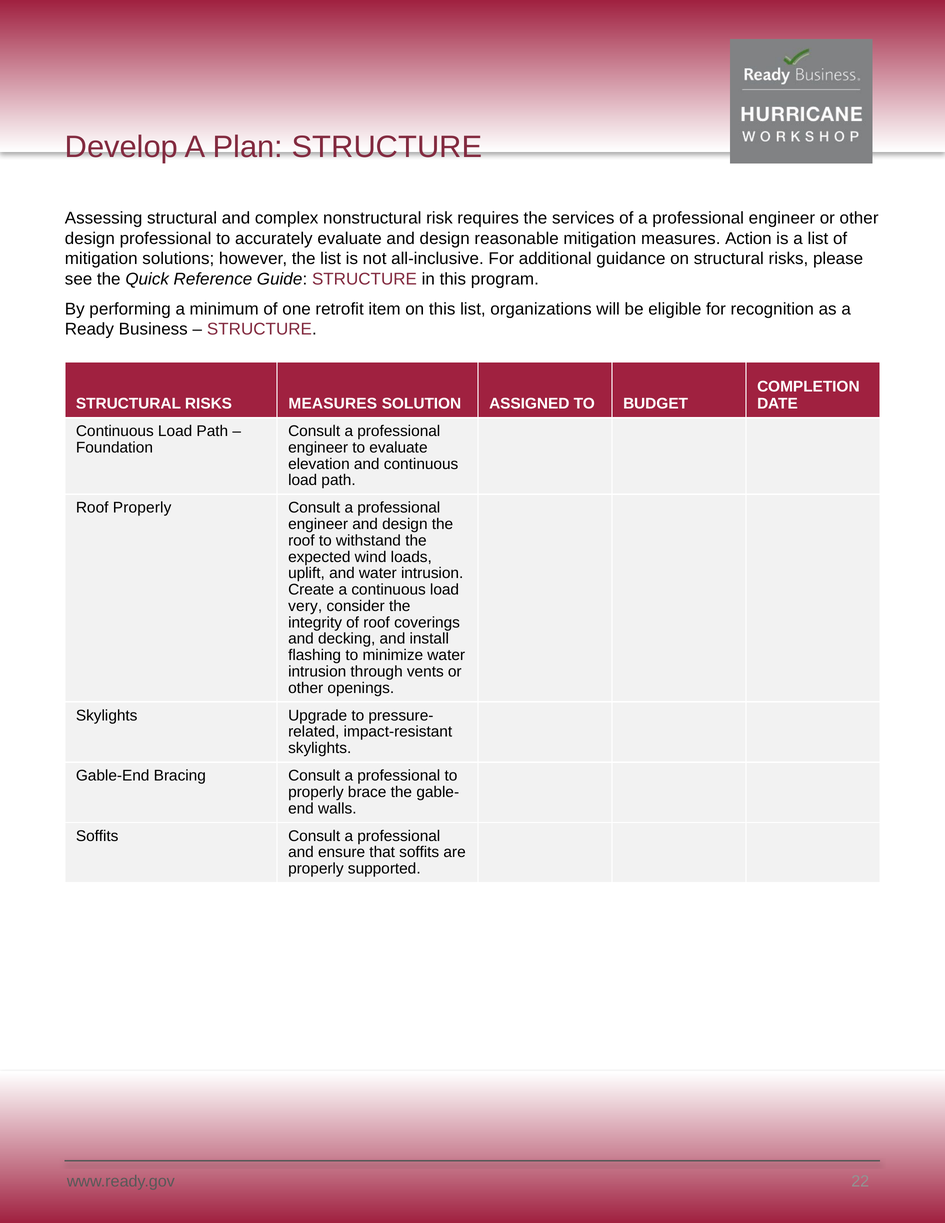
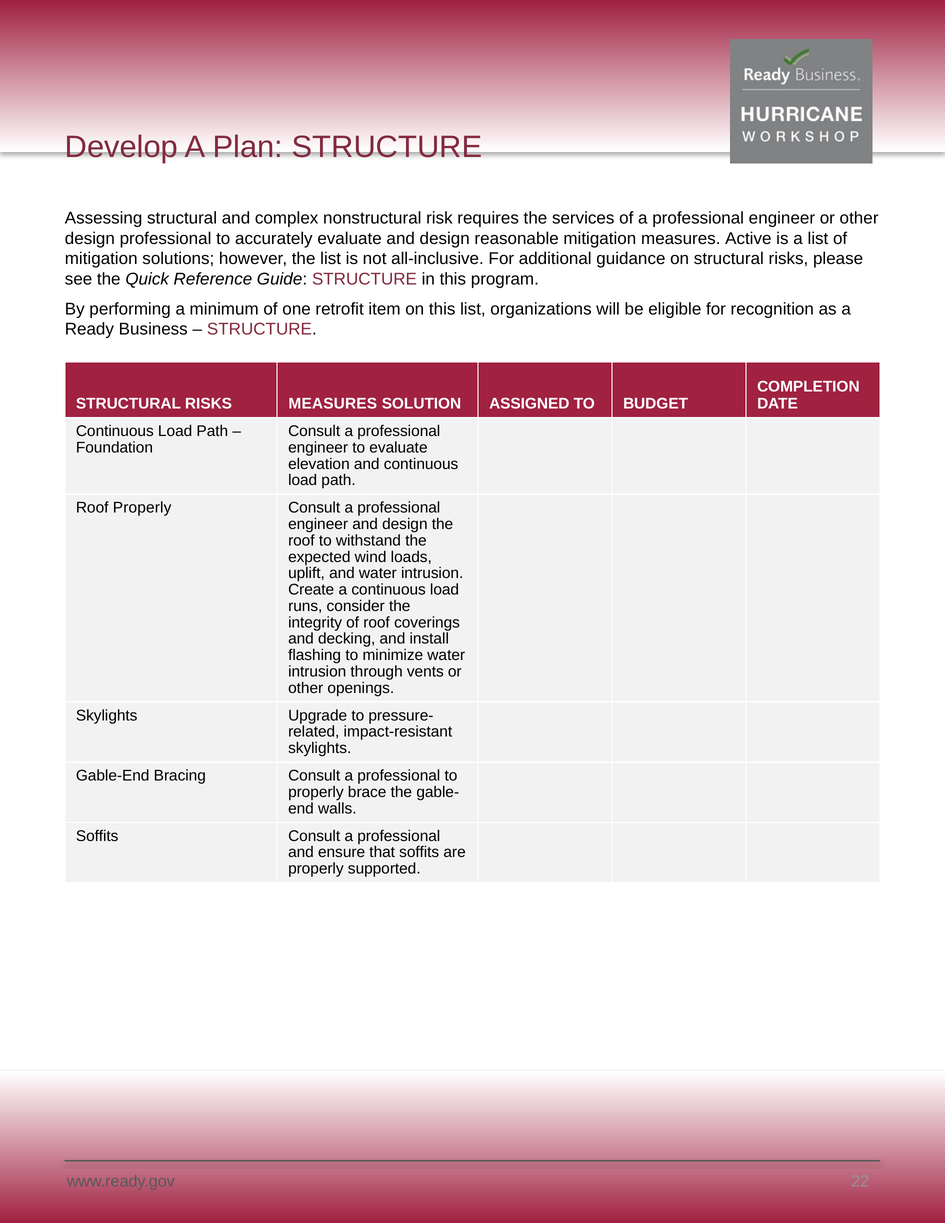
Action: Action -> Active
very: very -> runs
